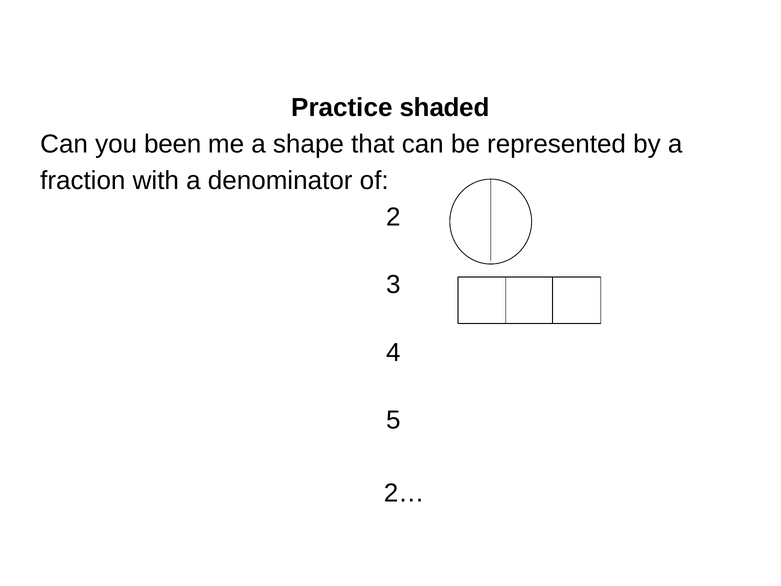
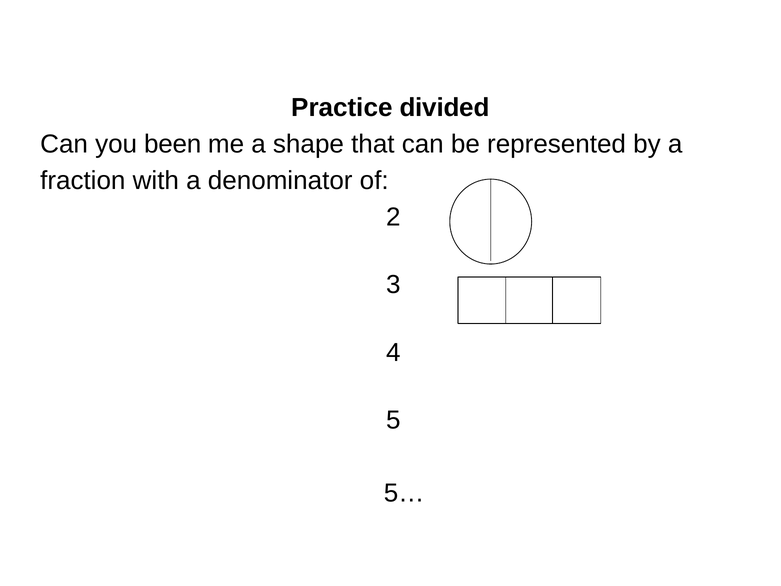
shaded: shaded -> divided
2…: 2… -> 5…
